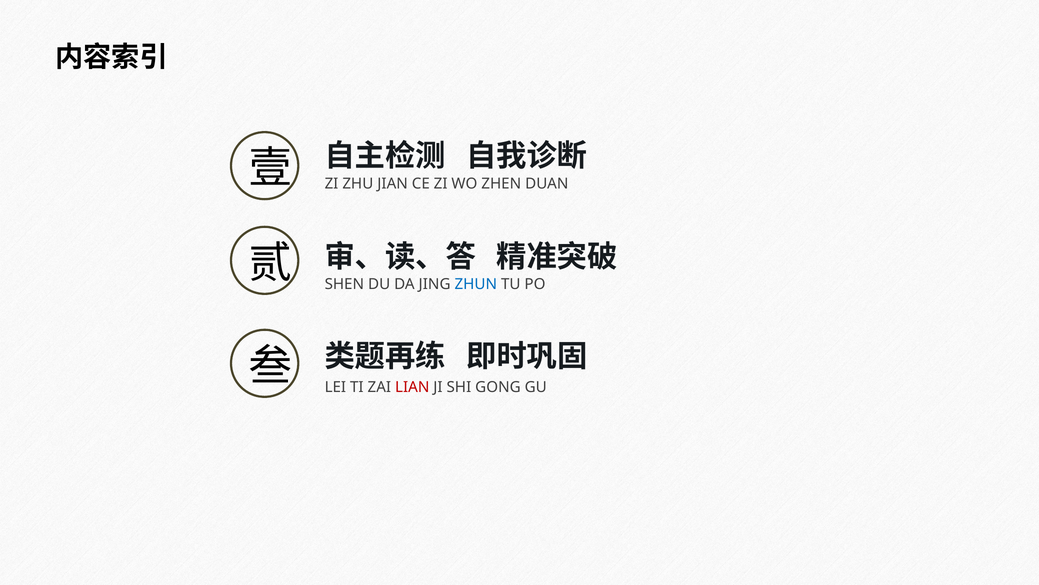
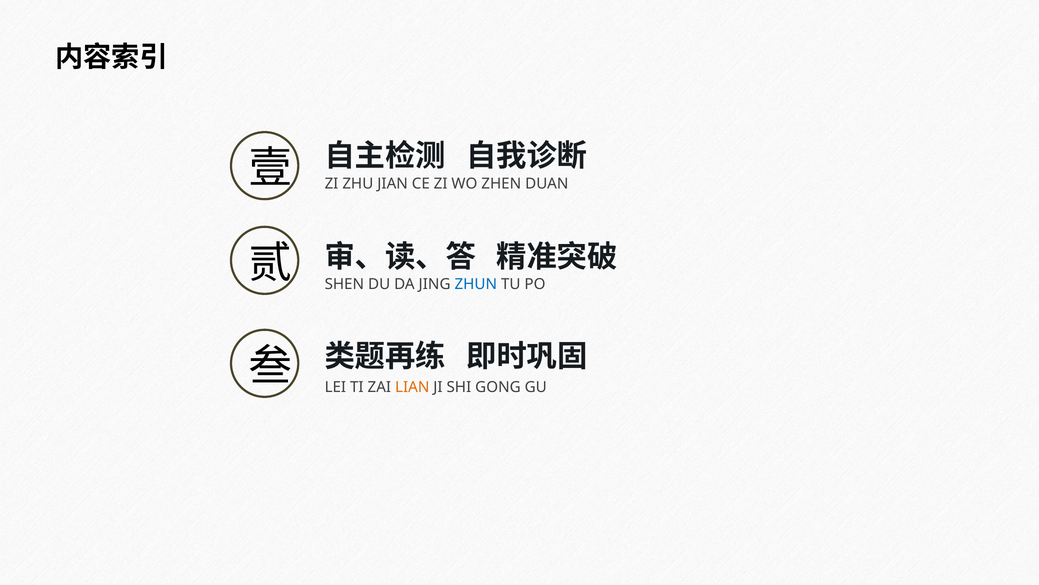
LIAN colour: red -> orange
